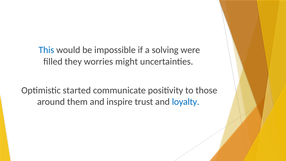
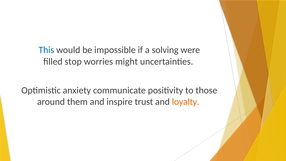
they: they -> stop
started: started -> anxiety
loyalty colour: blue -> orange
